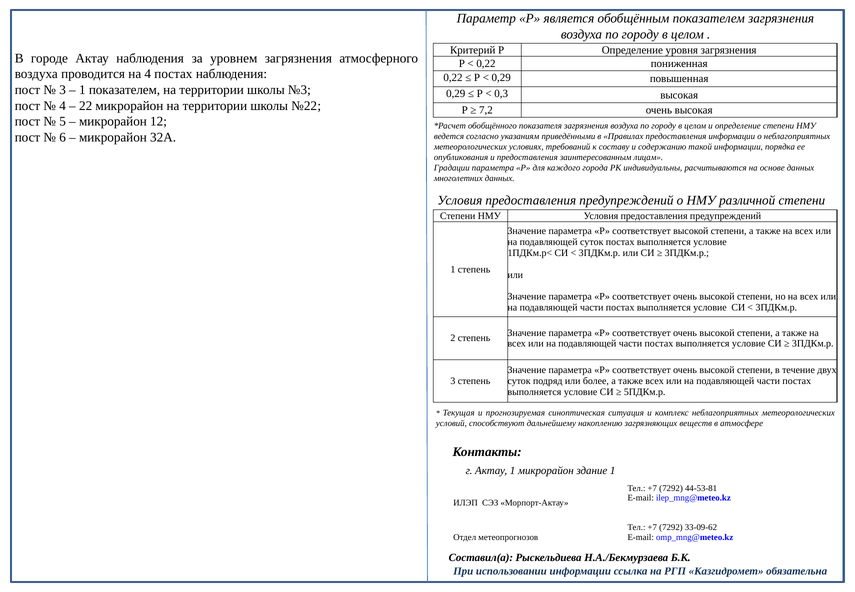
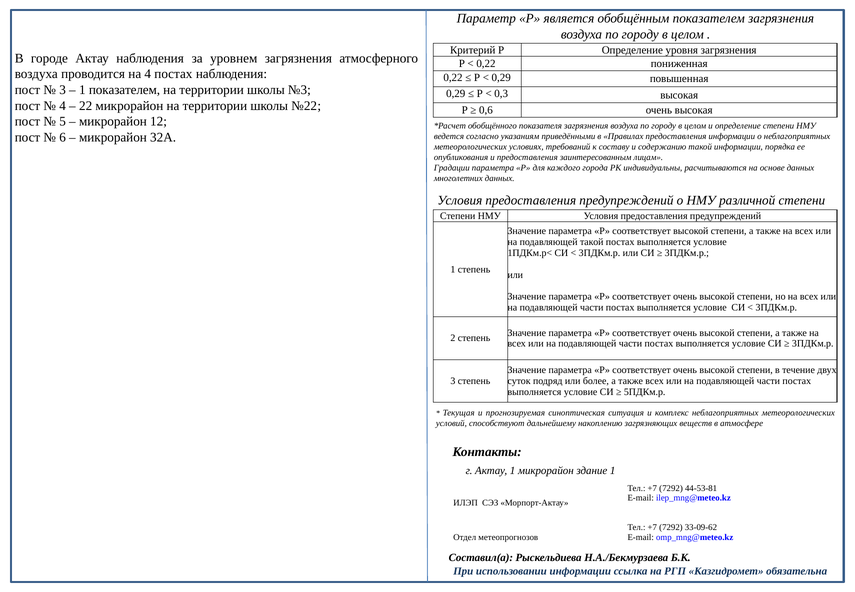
7,2: 7,2 -> 0,6
подавляющей суток: суток -> такой
